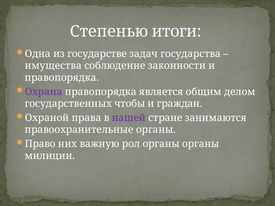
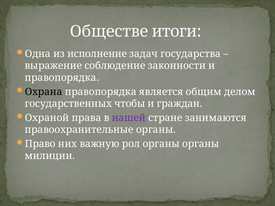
Степенью: Степенью -> Обществе
государстве: государстве -> исполнение
имущества: имущества -> выражение
Охрана colour: purple -> black
